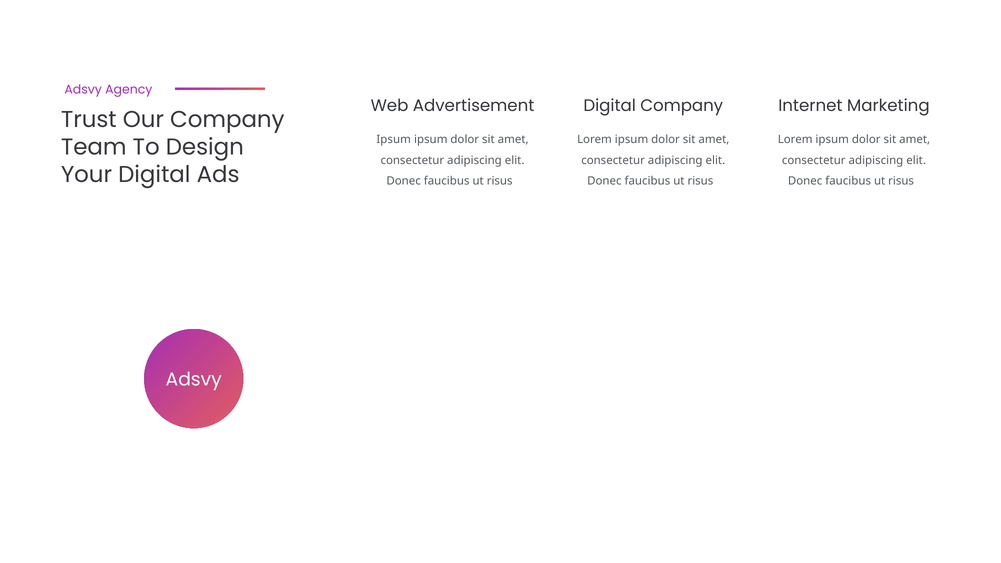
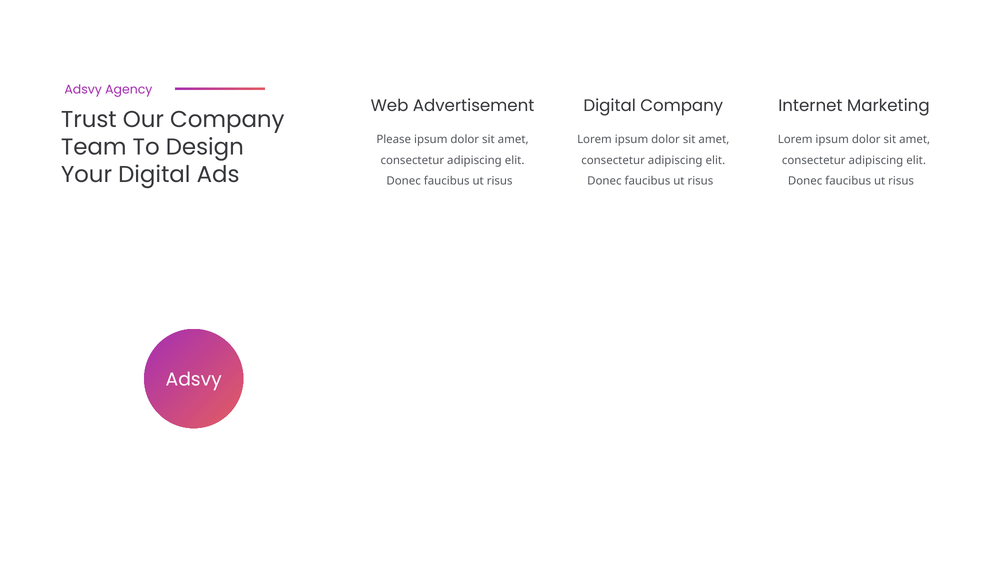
Ipsum at (394, 140): Ipsum -> Please
